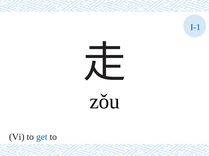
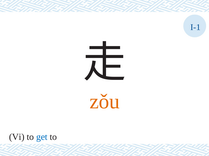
zǒu colour: black -> orange
